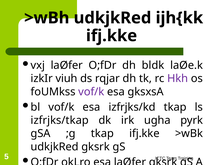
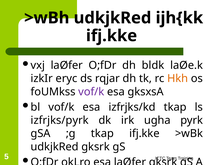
viuh: viuh -> eryc
Hkh colour: purple -> orange
izfrjks/tkap: izfrjks/tkap -> izfrjks/pyrk
